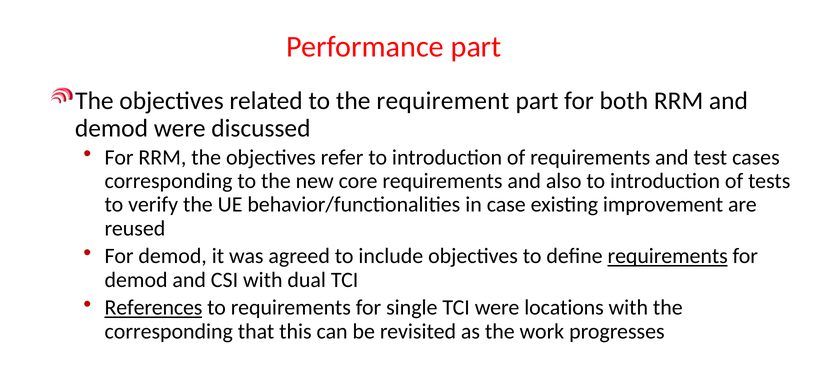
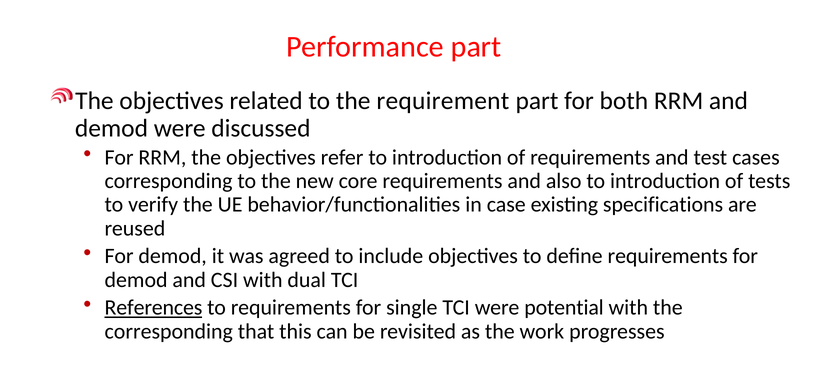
improvement: improvement -> specifications
requirements at (668, 256) underline: present -> none
locations: locations -> potential
